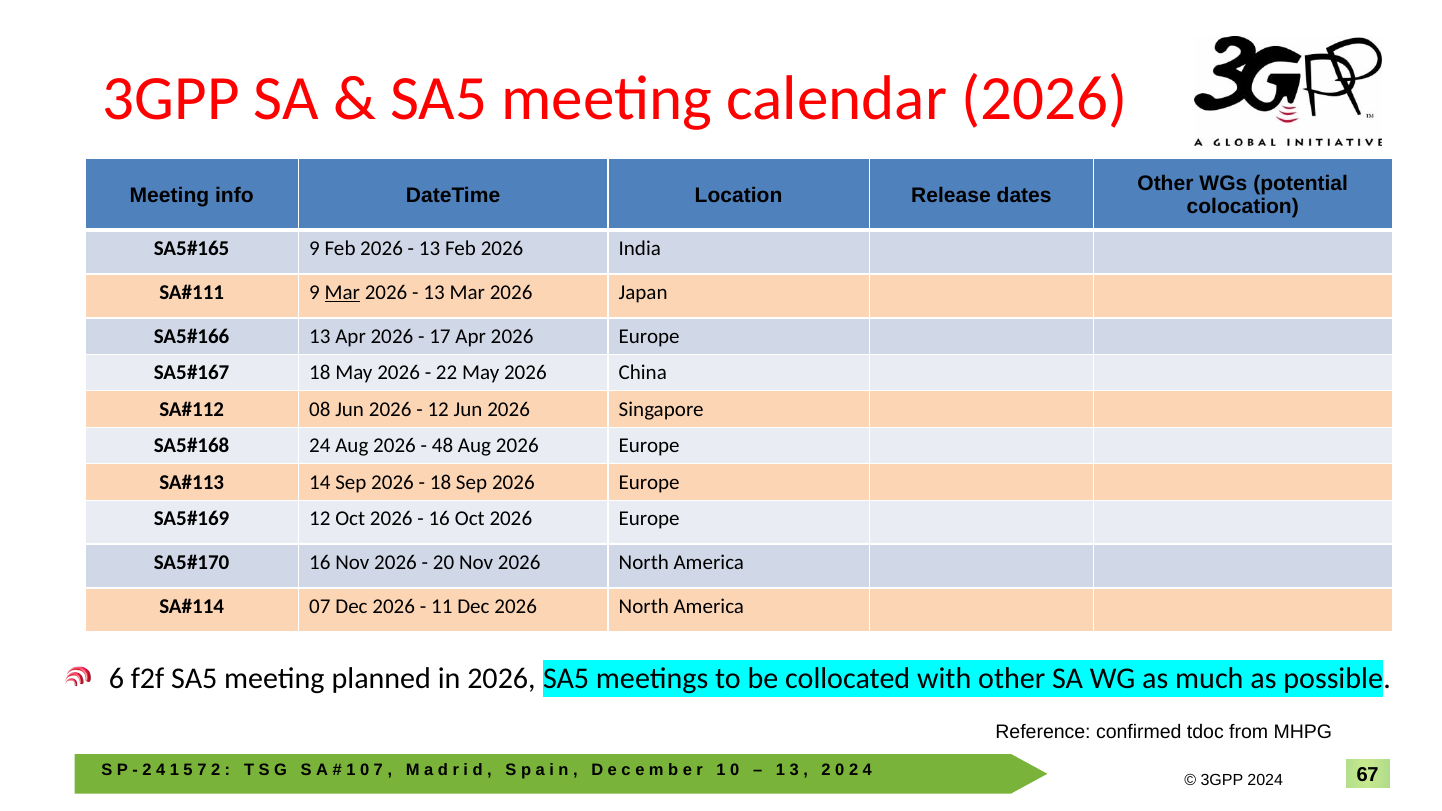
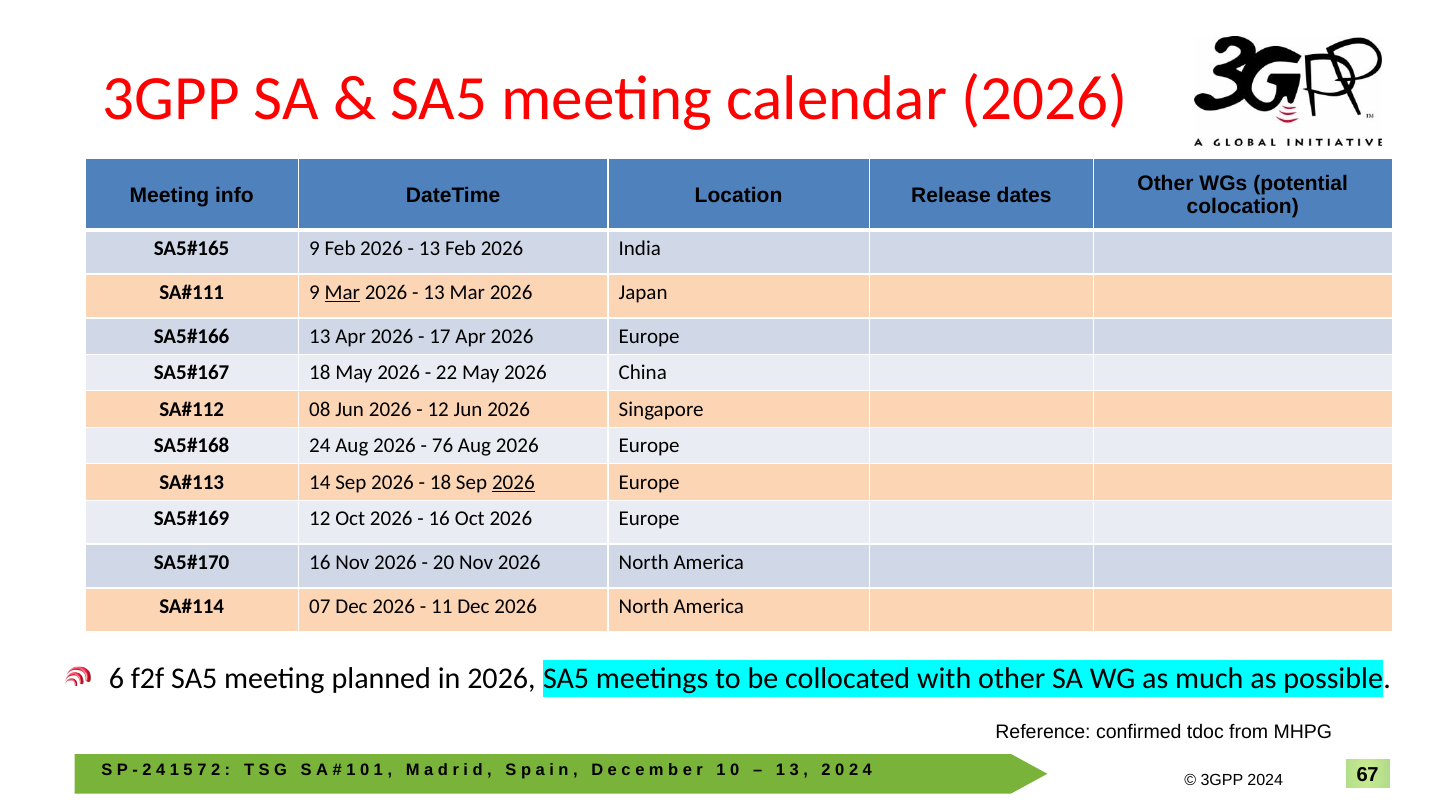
48: 48 -> 76
2026 at (513, 482) underline: none -> present
7 at (378, 770): 7 -> 1
